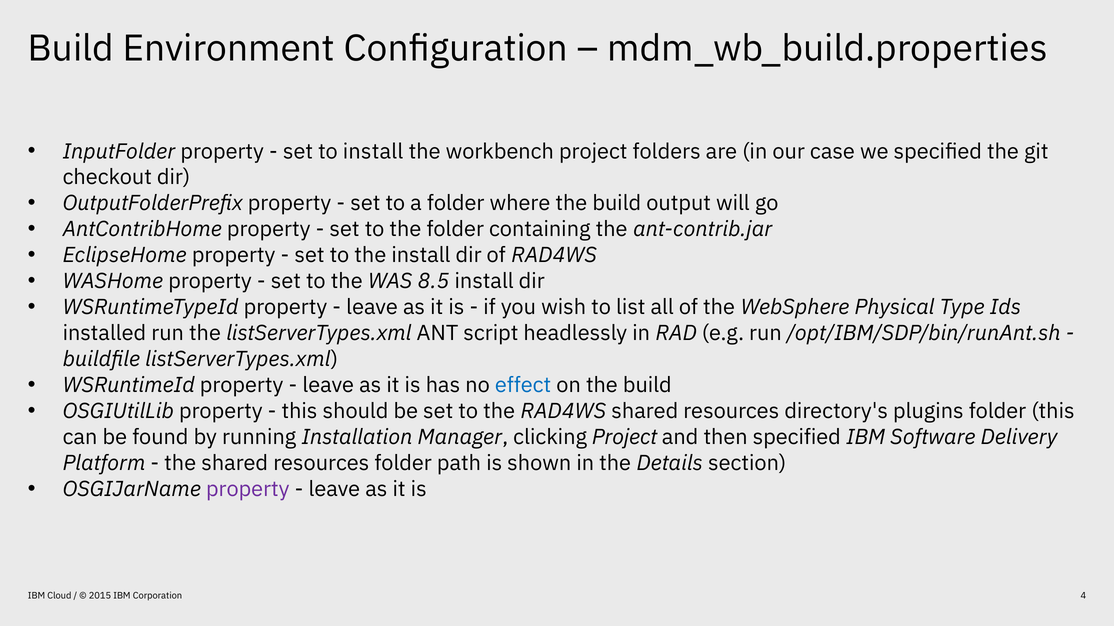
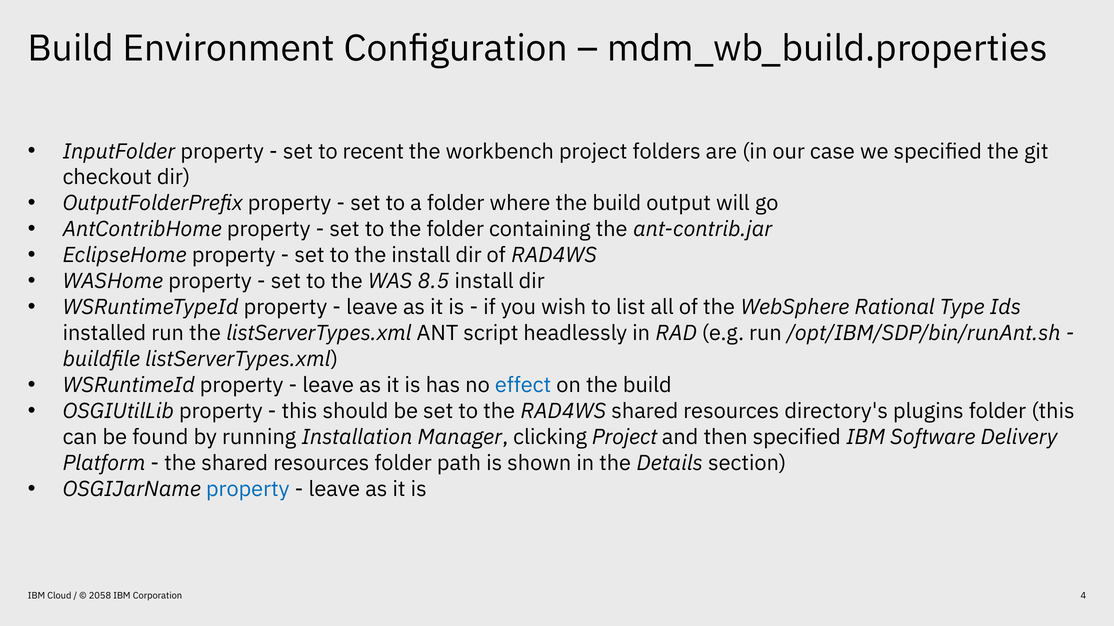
to install: install -> recent
Physical: Physical -> Rational
property at (248, 490) colour: purple -> blue
2015: 2015 -> 2058
